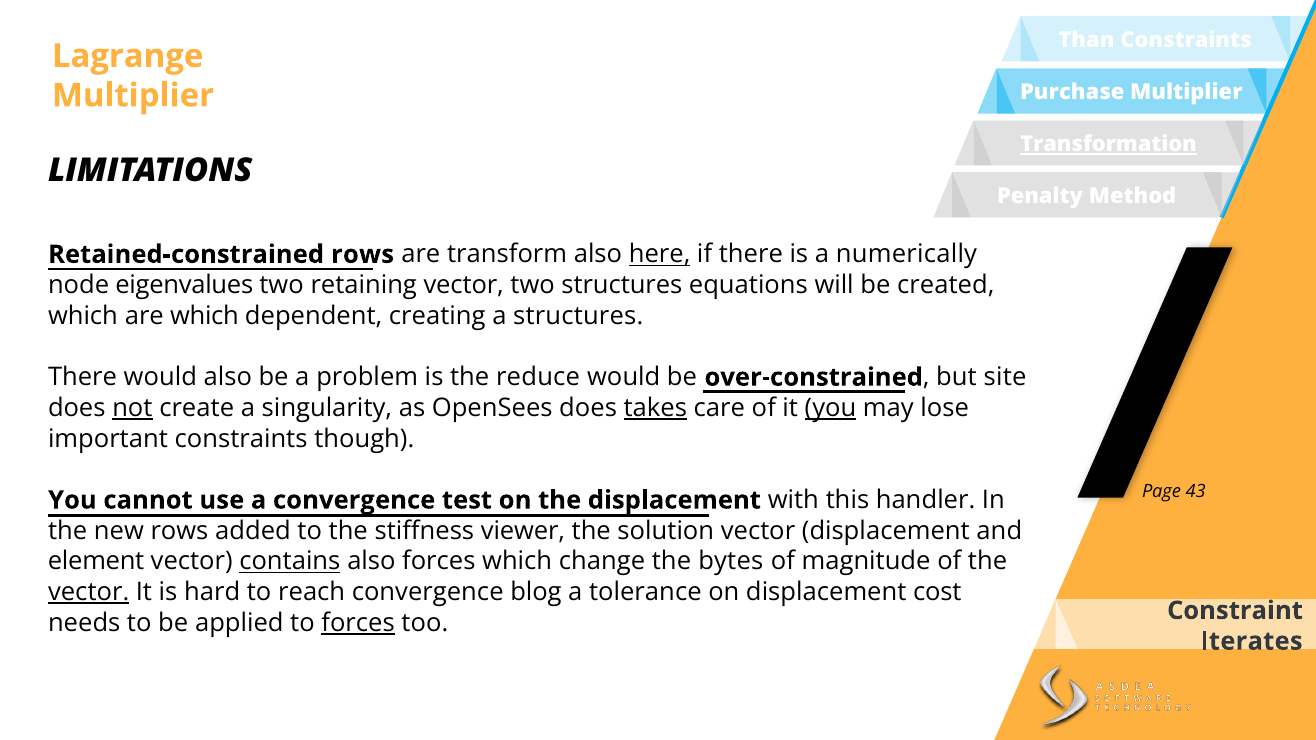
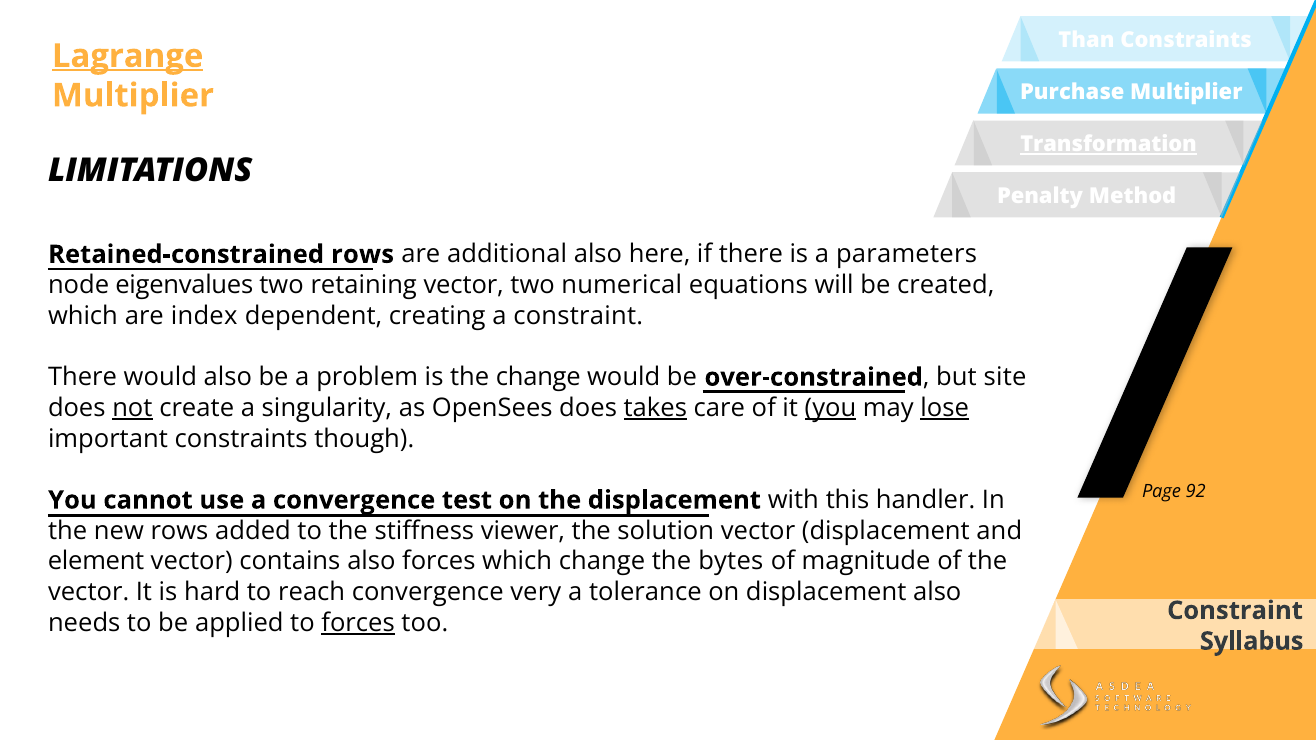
Lagrange underline: none -> present
transform: transform -> additional
here underline: present -> none
numerically: numerically -> parameters
two structures: structures -> numerical
are which: which -> index
a structures: structures -> constraint
the reduce: reduce -> change
lose underline: none -> present
43: 43 -> 92
contains underline: present -> none
vector at (89, 592) underline: present -> none
blog: blog -> very
displacement cost: cost -> also
Iterates: Iterates -> Syllabus
